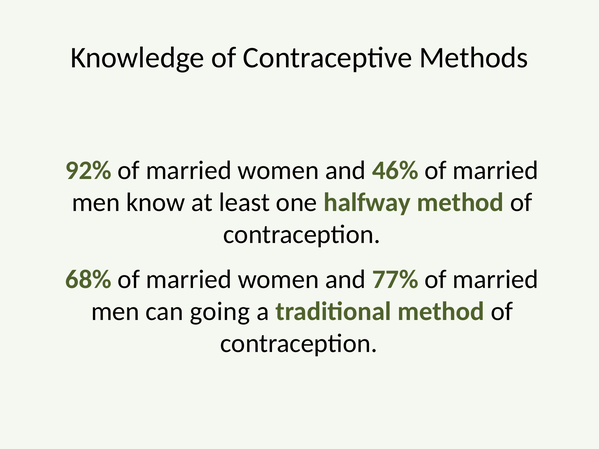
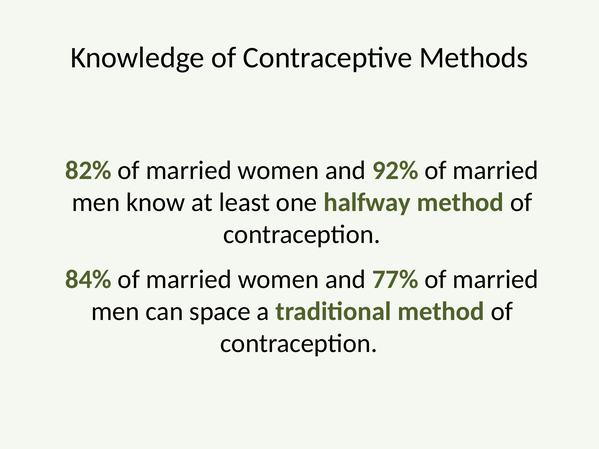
92%: 92% -> 82%
46%: 46% -> 92%
68%: 68% -> 84%
going: going -> space
